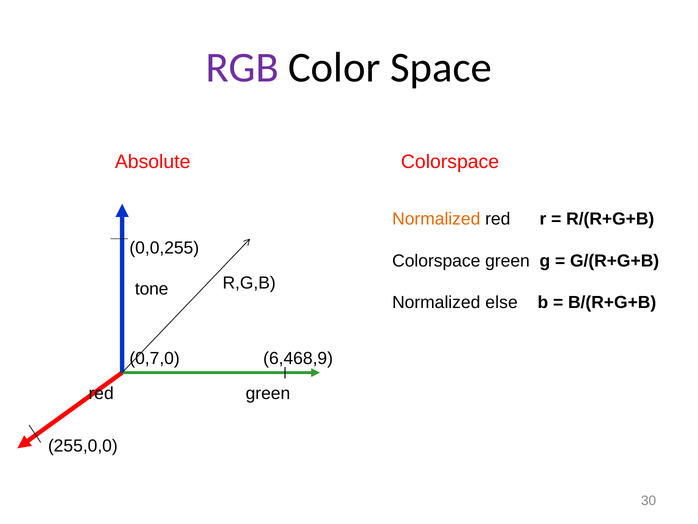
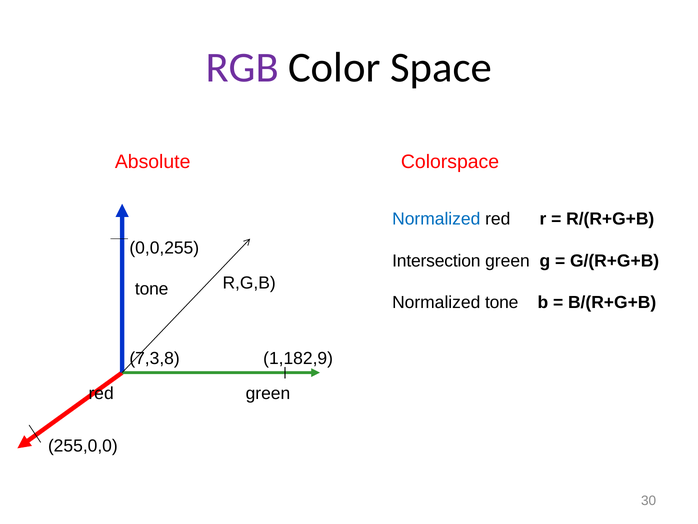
Normalized at (436, 219) colour: orange -> blue
Colorspace at (436, 261): Colorspace -> Intersection
Normalized else: else -> tone
0,7,0: 0,7,0 -> 7,3,8
6,468,9: 6,468,9 -> 1,182,9
